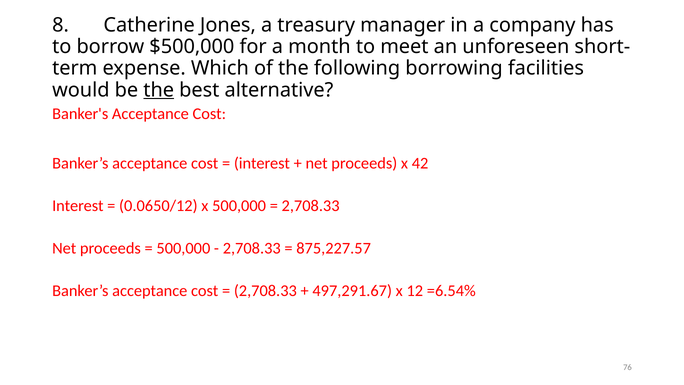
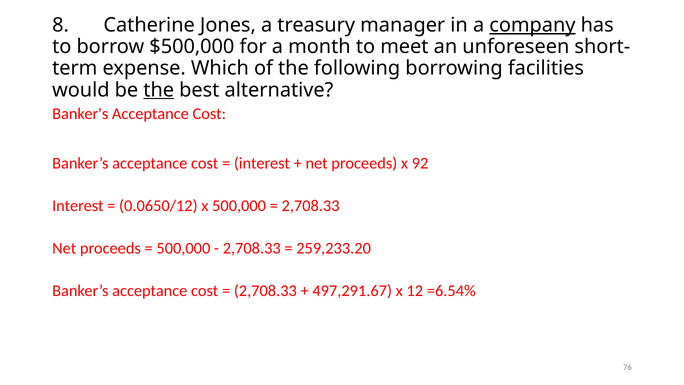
company underline: none -> present
42: 42 -> 92
875,227.57: 875,227.57 -> 259,233.20
